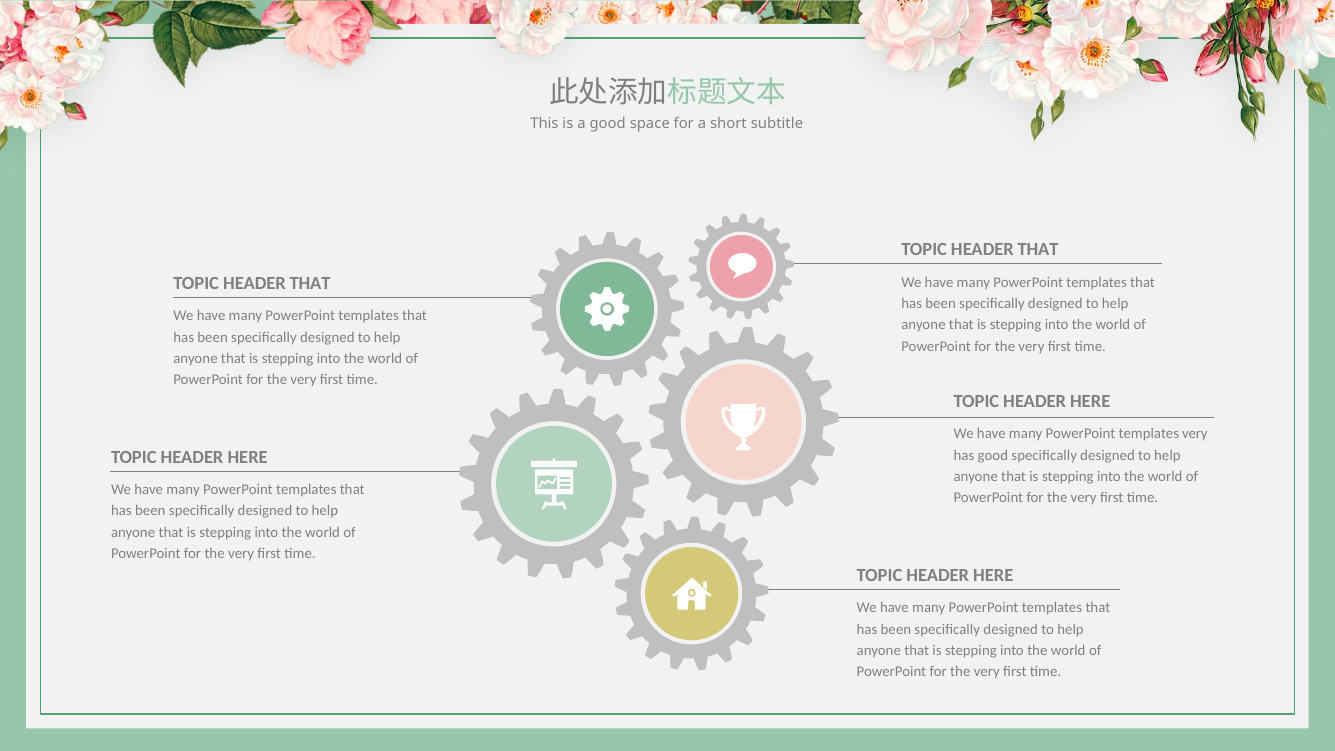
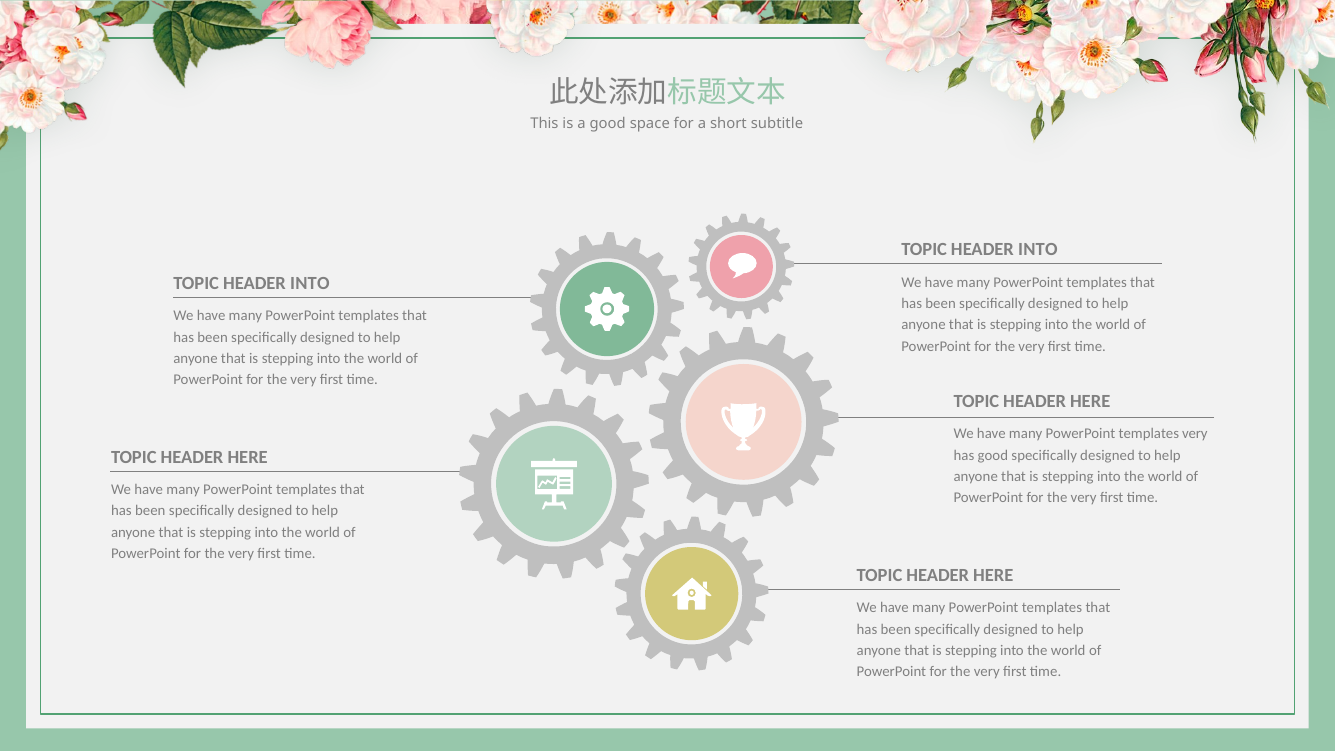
THAT at (1038, 250): THAT -> INTO
THAT at (310, 284): THAT -> INTO
